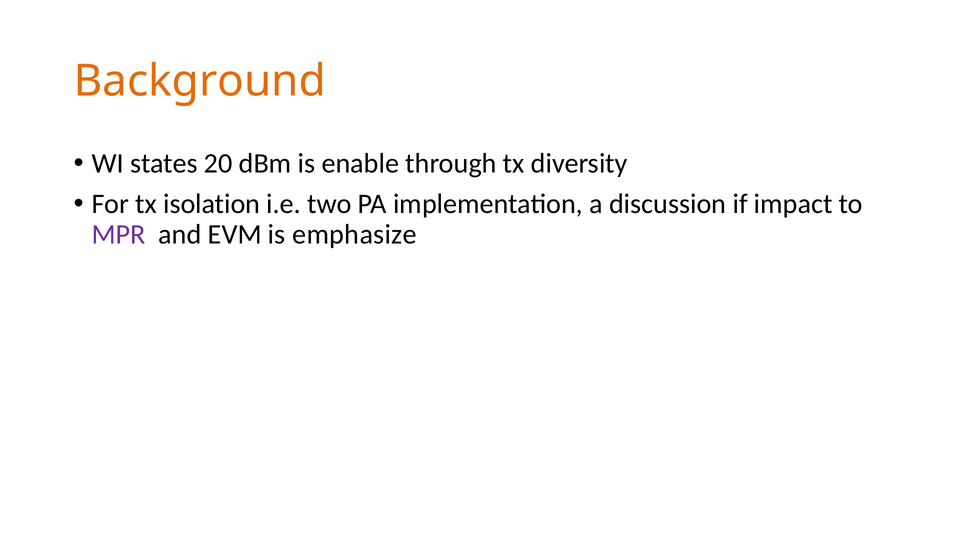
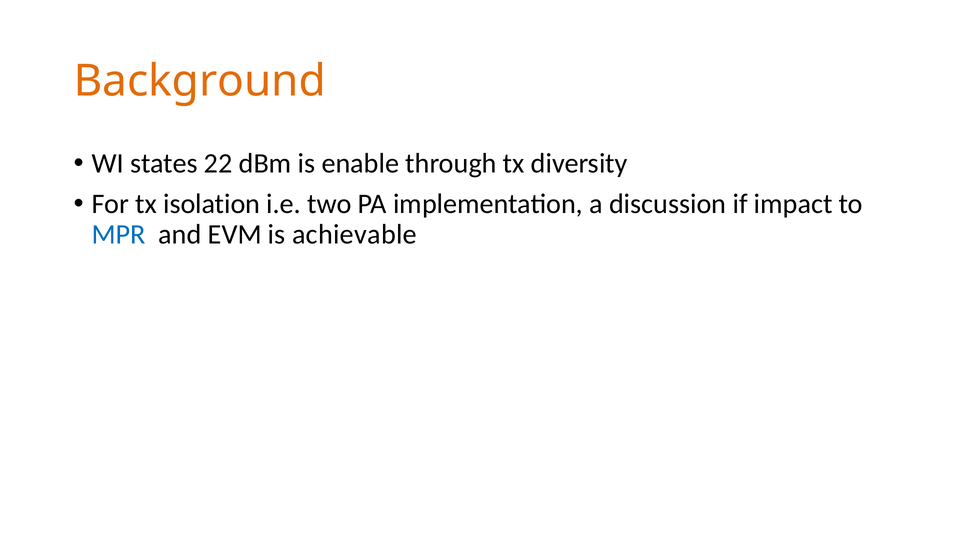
20: 20 -> 22
MPR colour: purple -> blue
emphasize: emphasize -> achievable
